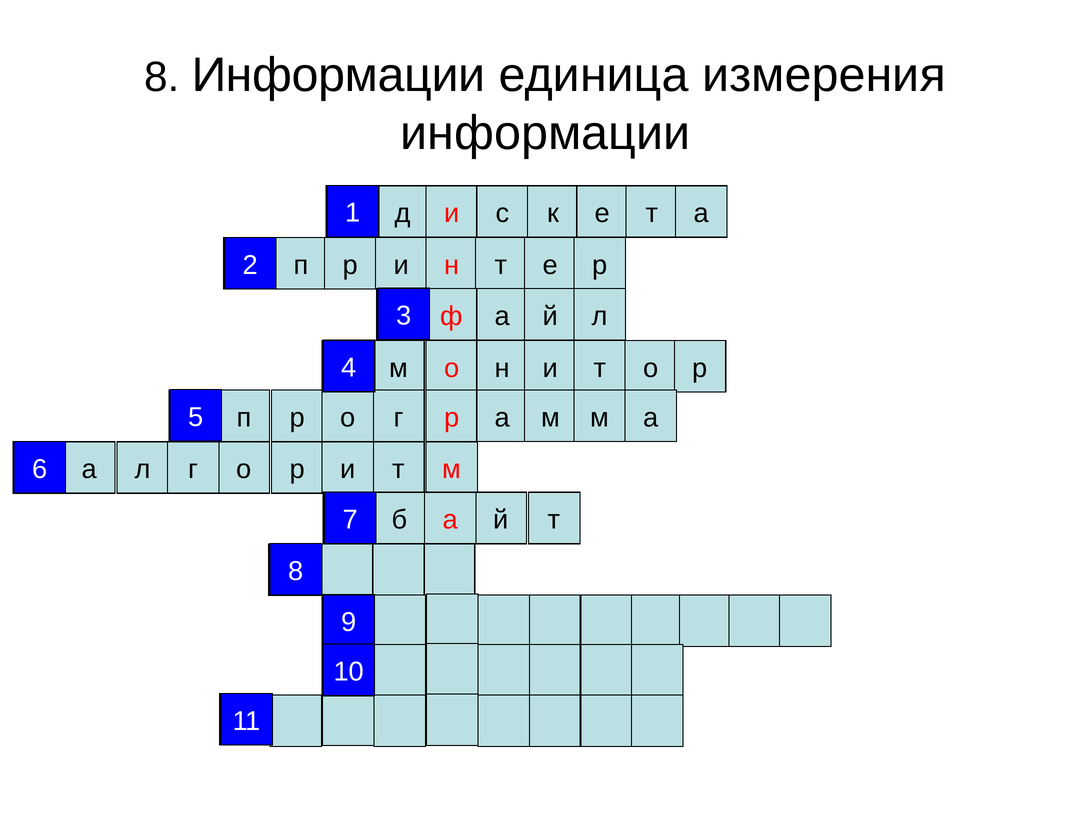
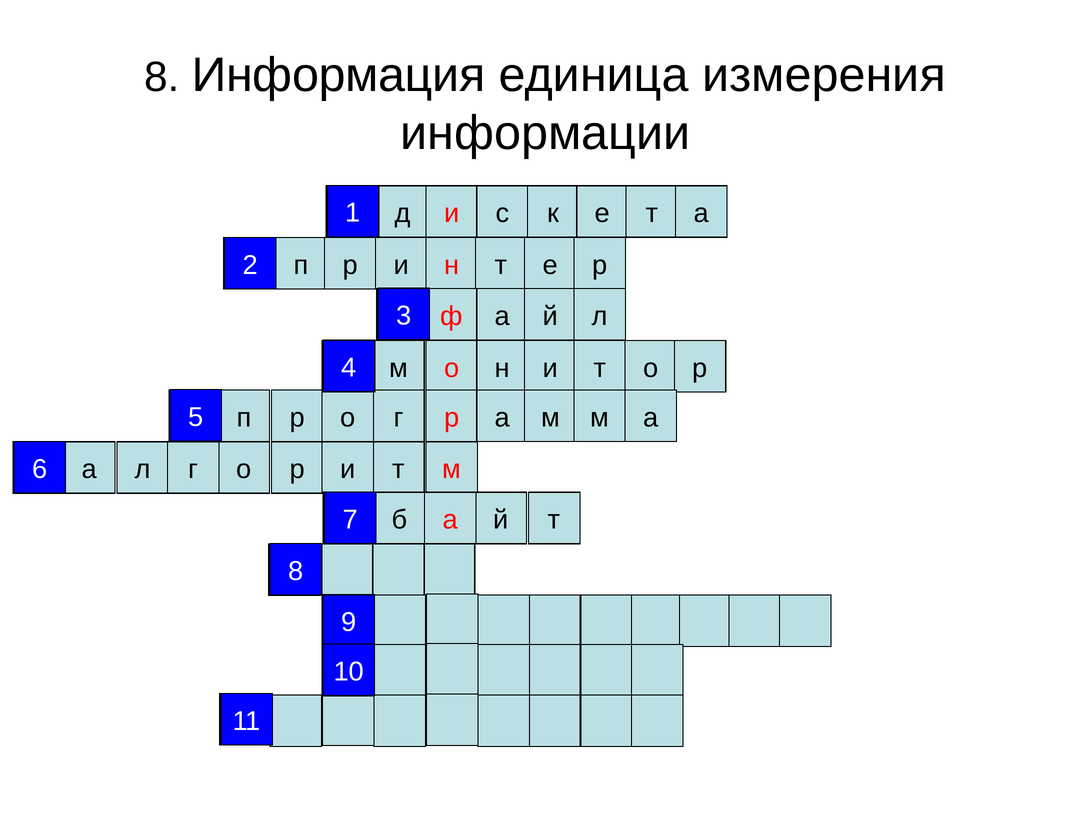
8 Информации: Информации -> Информация
